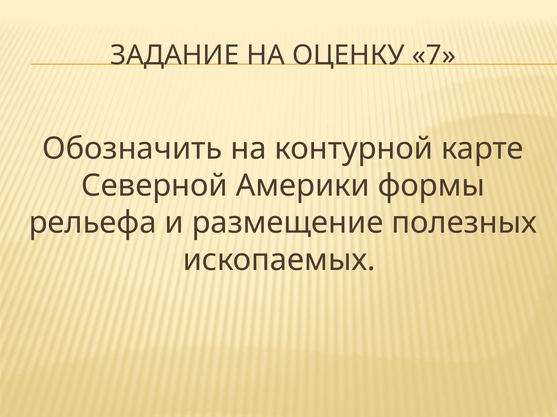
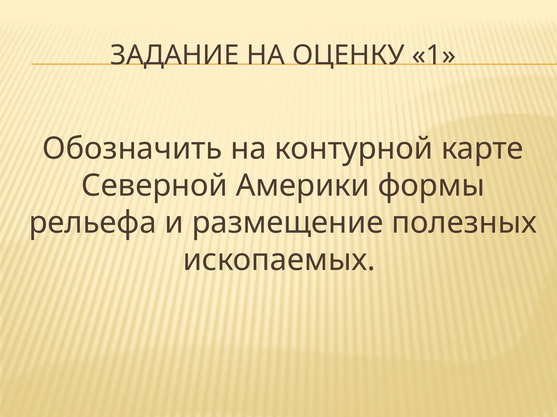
7: 7 -> 1
